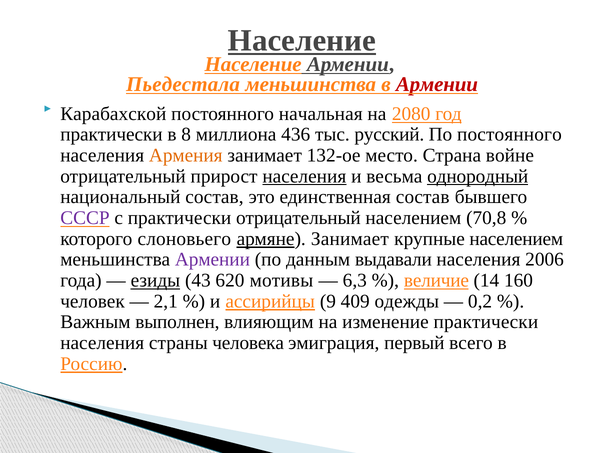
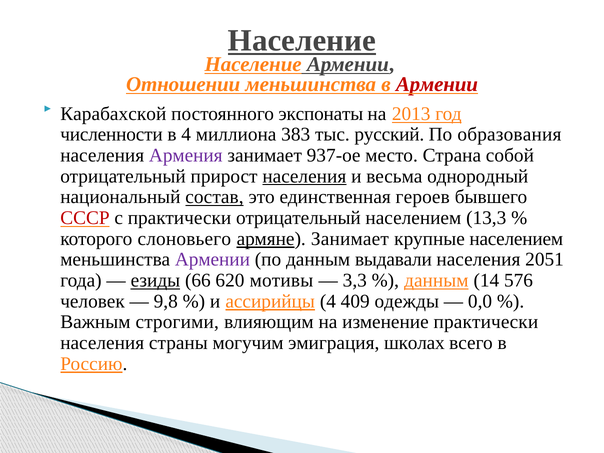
Пьедестала: Пьедестала -> Отношении
начальная: начальная -> экспонаты
2080: 2080 -> 2013
практически at (111, 135): практически -> численности
в 8: 8 -> 4
436: 436 -> 383
По постоянного: постоянного -> образования
Армения colour: orange -> purple
132-ое: 132-ое -> 937-ое
войне: войне -> собой
однородный underline: present -> none
состав at (214, 197) underline: none -> present
единственная состав: состав -> героев
СССР colour: purple -> red
70,8: 70,8 -> 13,3
2006: 2006 -> 2051
43: 43 -> 66
6,3: 6,3 -> 3,3
величие at (436, 280): величие -> данным
160: 160 -> 576
2,1: 2,1 -> 9,8
ассирийцы 9: 9 -> 4
0,2: 0,2 -> 0,0
выполнен: выполнен -> строгими
человека: человека -> могучим
первый: первый -> школах
